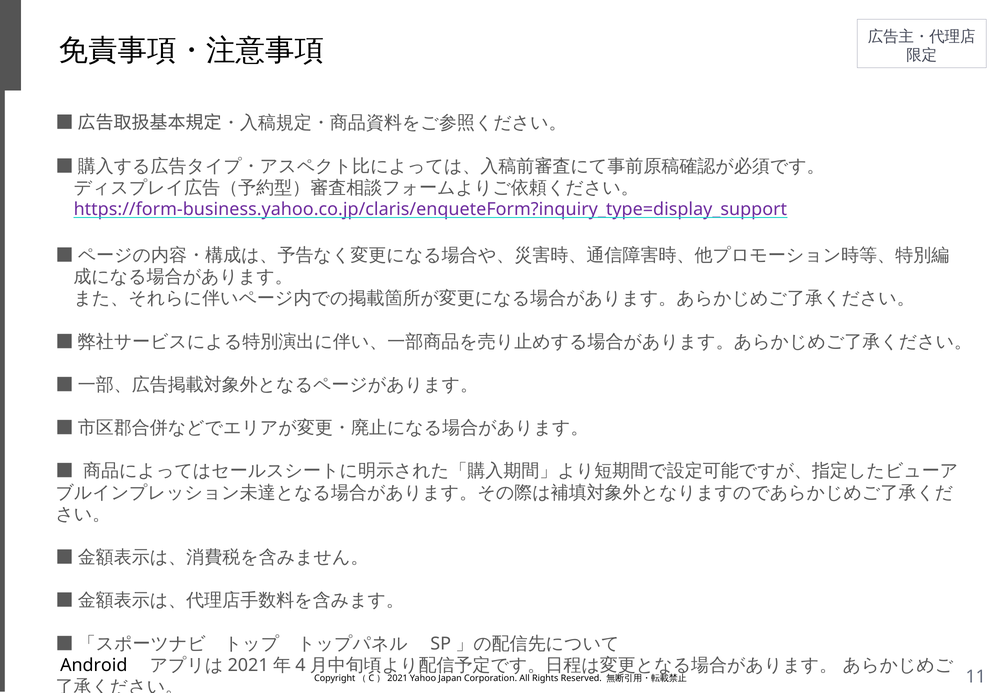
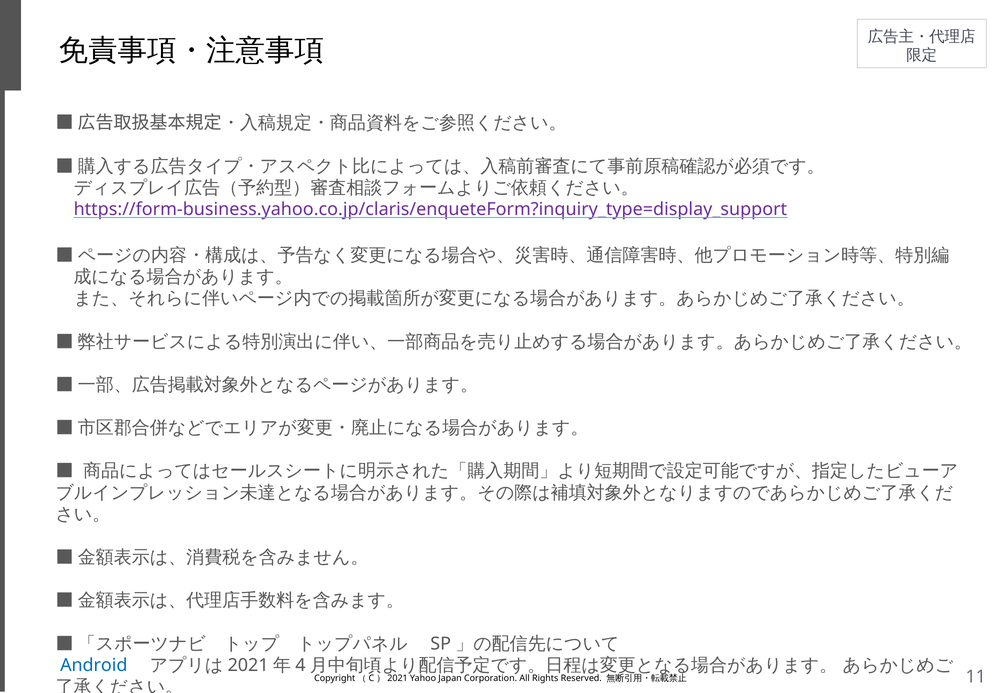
Android colour: black -> blue
